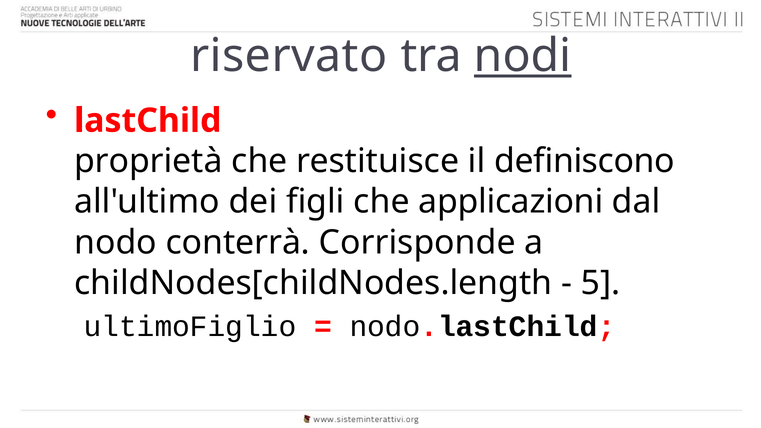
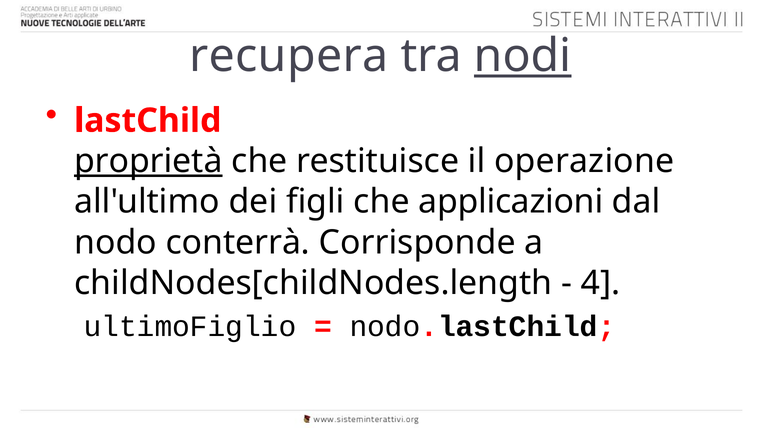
riservato: riservato -> recupera
proprietà underline: none -> present
definiscono: definiscono -> operazione
5: 5 -> 4
